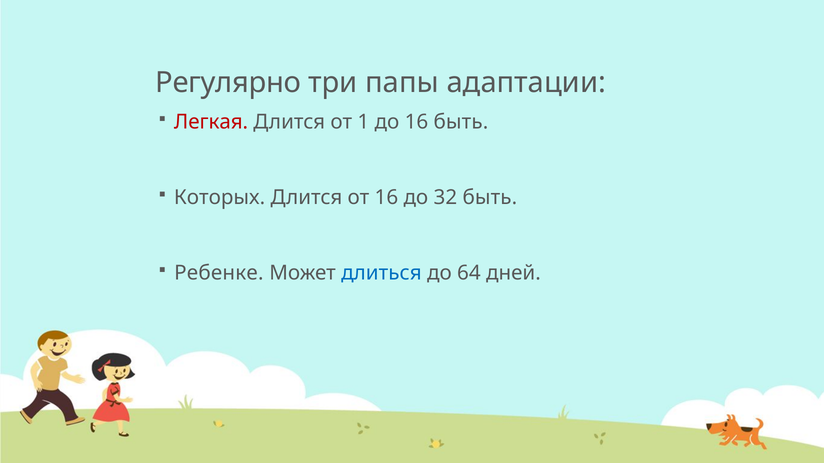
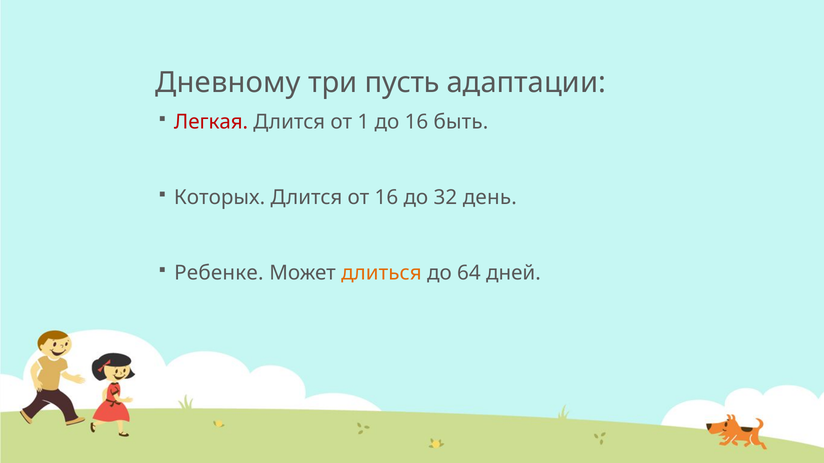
Регулярно: Регулярно -> Дневному
папы: папы -> пусть
32 быть: быть -> день
длиться colour: blue -> orange
